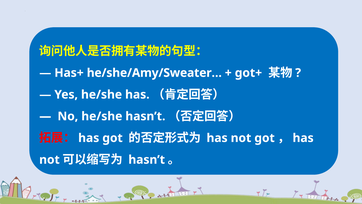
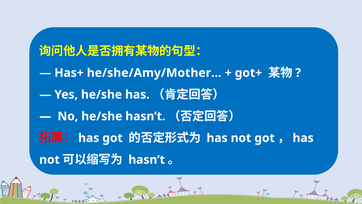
he/she/Amy/Sweater…: he/she/Amy/Sweater… -> he/she/Amy/Mother…
